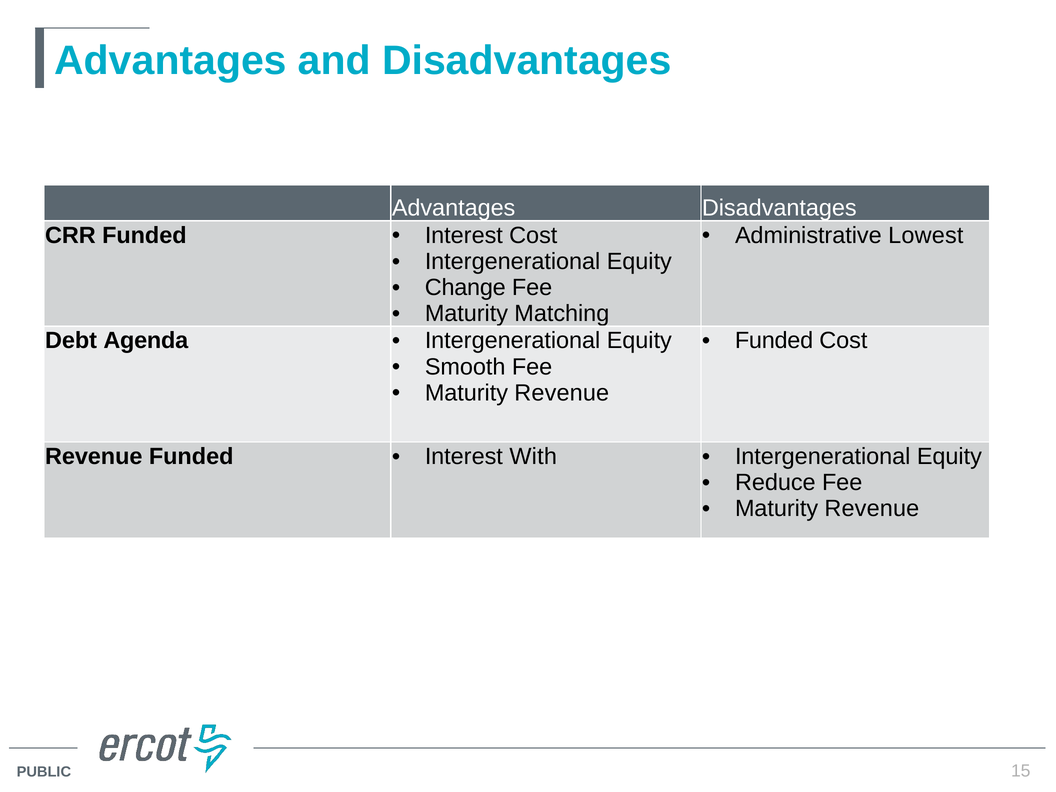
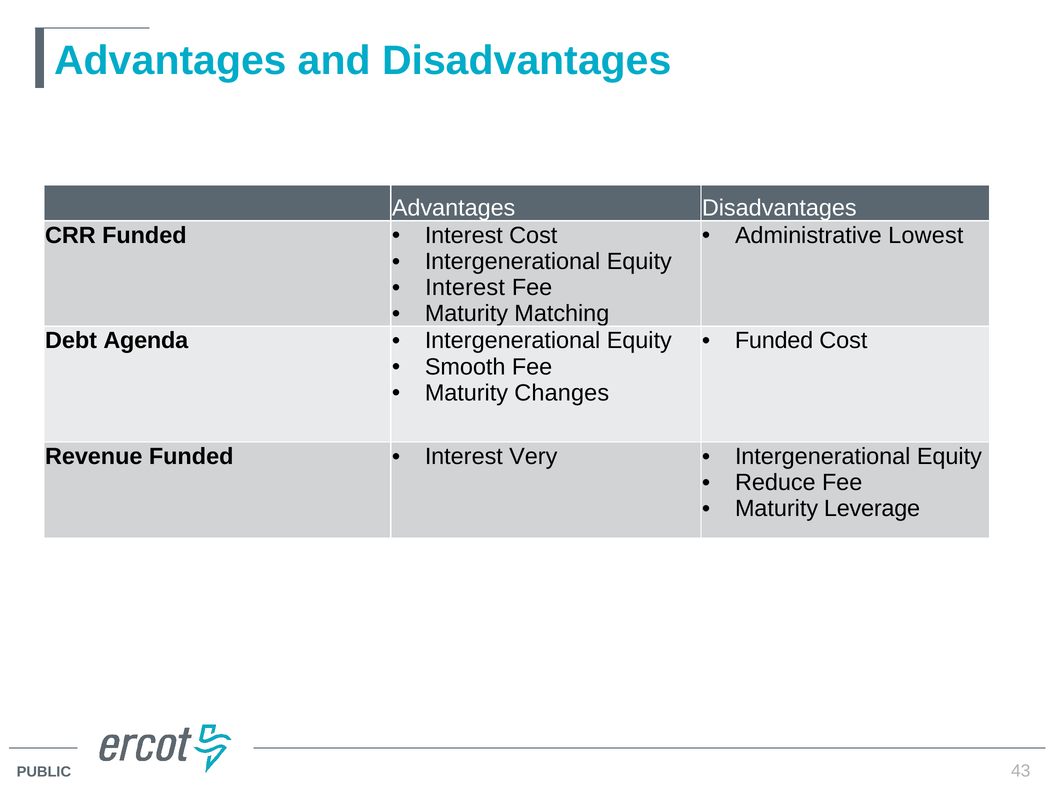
Change at (465, 287): Change -> Interest
Revenue at (562, 393): Revenue -> Changes
With: With -> Very
Revenue at (872, 509): Revenue -> Leverage
15: 15 -> 43
